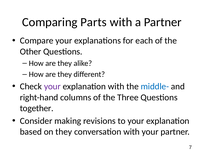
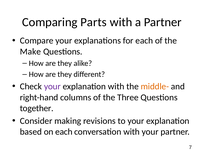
Other: Other -> Make
middle- colour: blue -> orange
on they: they -> each
